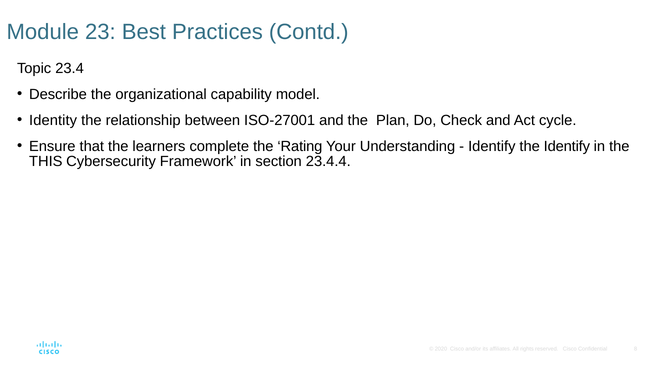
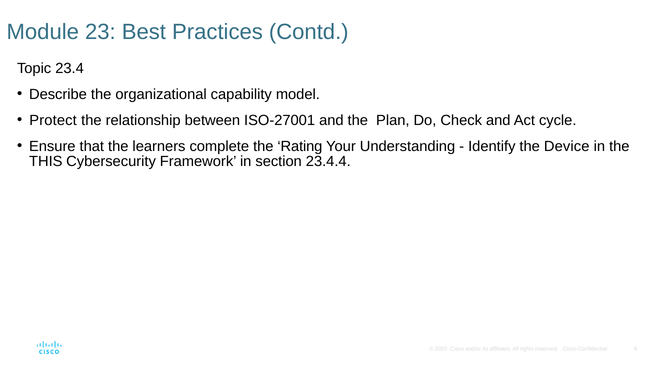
Identity: Identity -> Protect
the Identify: Identify -> Device
